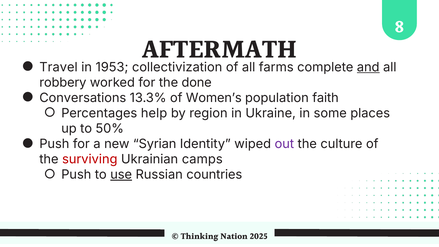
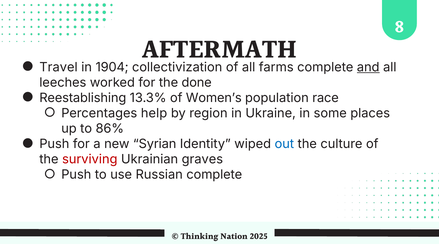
1953: 1953 -> 1904
robbery: robbery -> leeches
Conversations: Conversations -> Reestablishing
faith: faith -> race
50%: 50% -> 86%
out colour: purple -> blue
camps: camps -> graves
use underline: present -> none
Russian countries: countries -> complete
